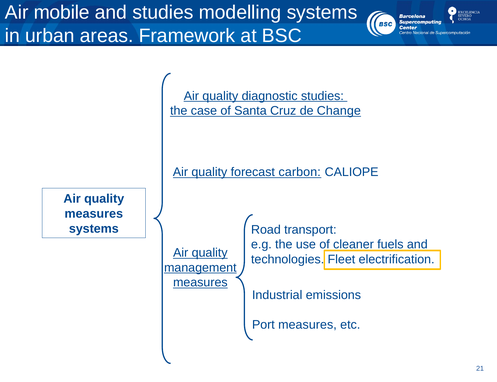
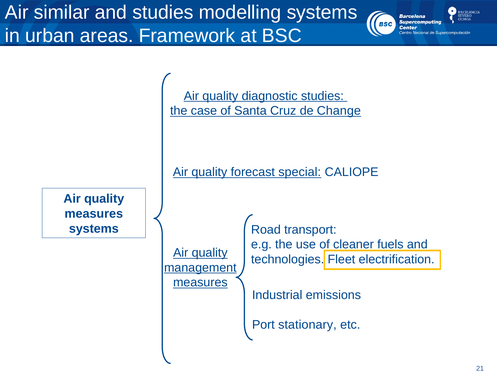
mobile: mobile -> similar
carbon: carbon -> special
Port measures: measures -> stationary
